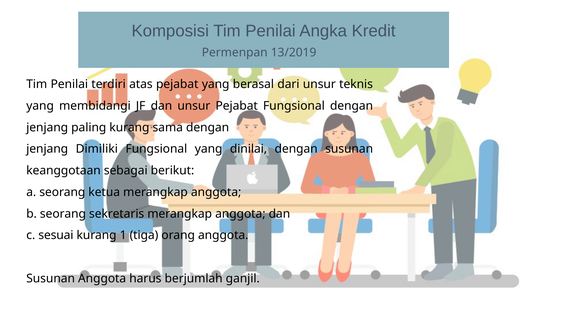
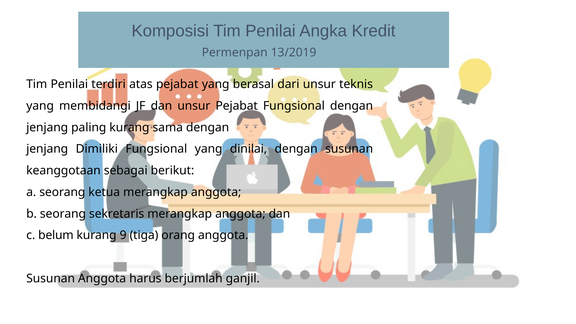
sesuai: sesuai -> belum
1: 1 -> 9
